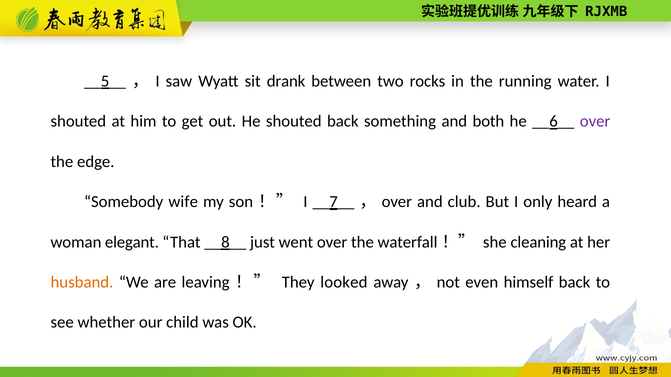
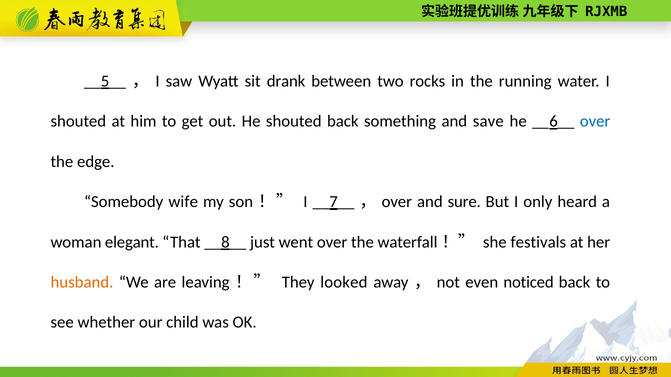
both: both -> save
over at (595, 122) colour: purple -> blue
club: club -> sure
cleaning: cleaning -> festivals
himself: himself -> noticed
